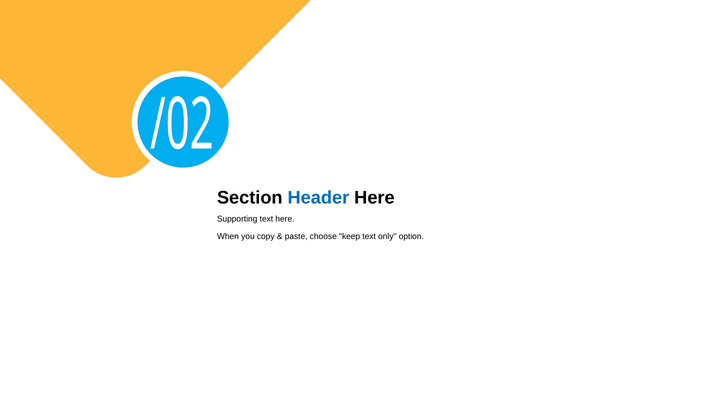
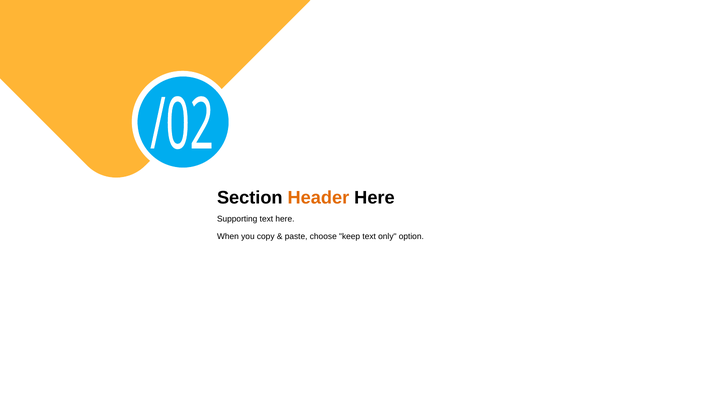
Header colour: blue -> orange
